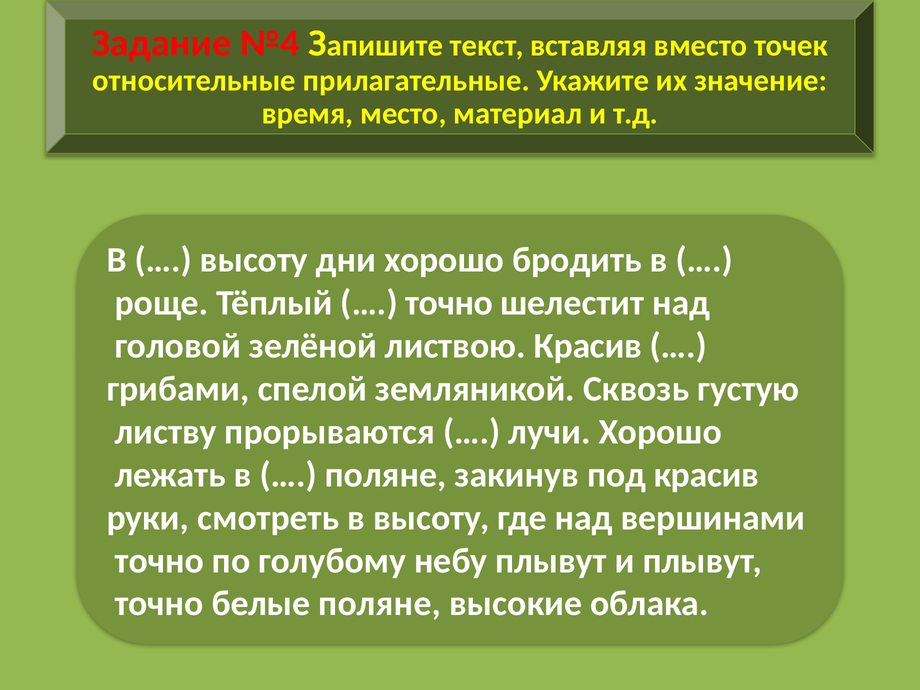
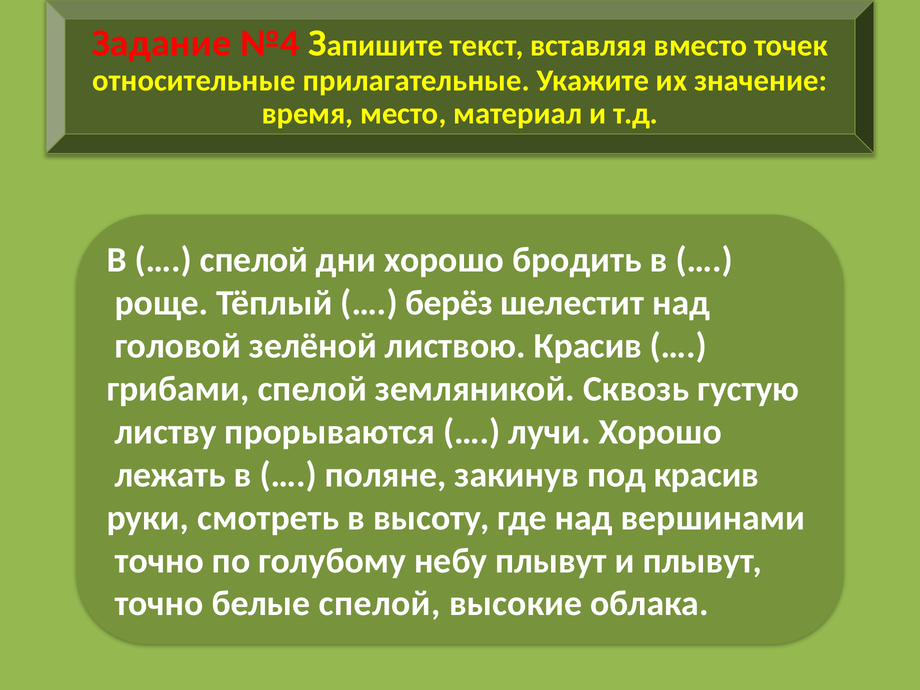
высоту at (254, 260): высоту -> спелой
точно at (449, 303): точно -> берёз
белые поляне: поляне -> спелой
